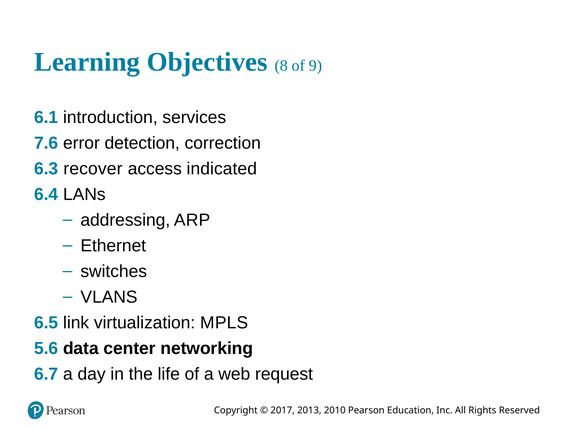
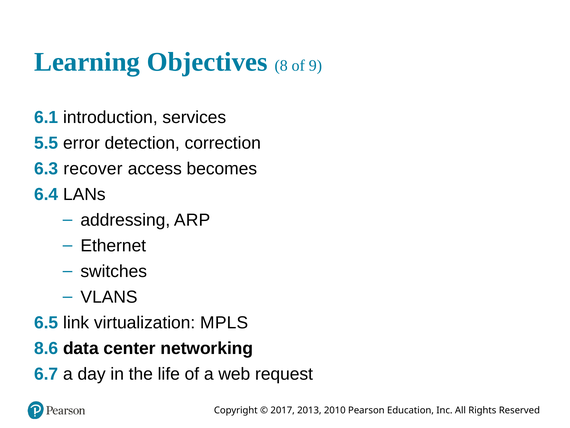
7.6: 7.6 -> 5.5
indicated: indicated -> becomes
5.6: 5.6 -> 8.6
